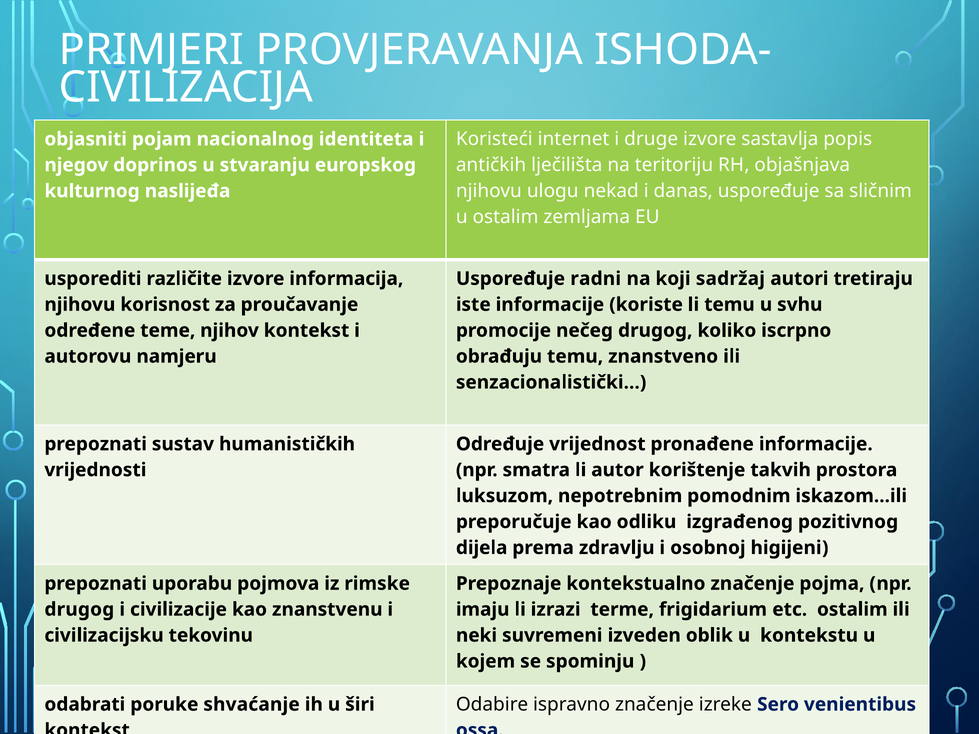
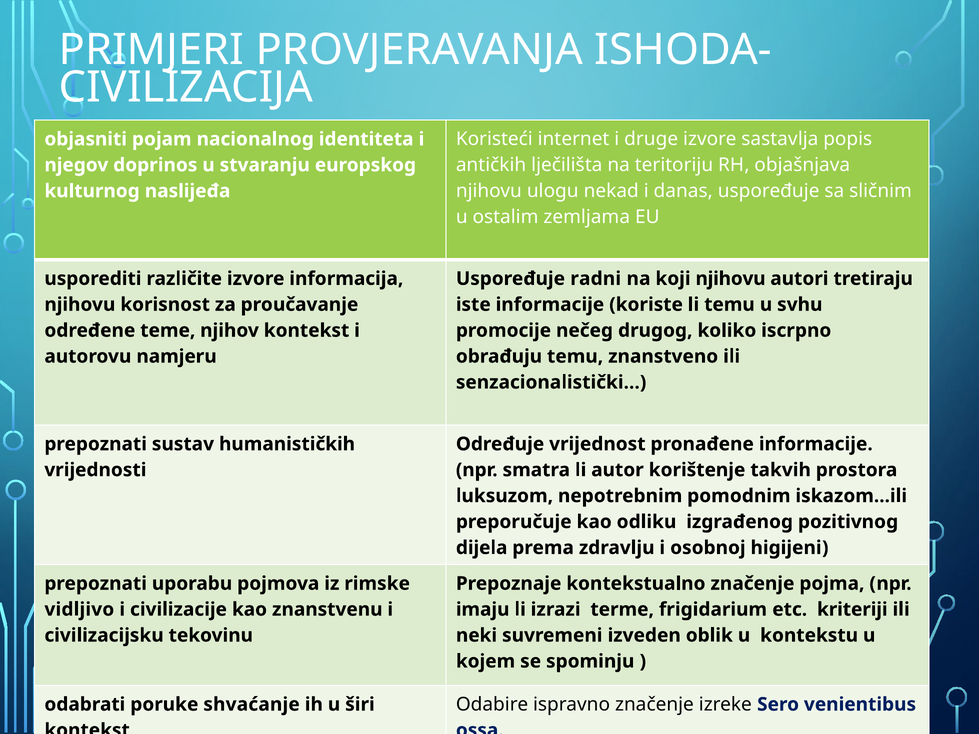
koji sadržaj: sadržaj -> njihovu
drugog at (79, 610): drugog -> vidljivo
etc ostalim: ostalim -> kriteriji
